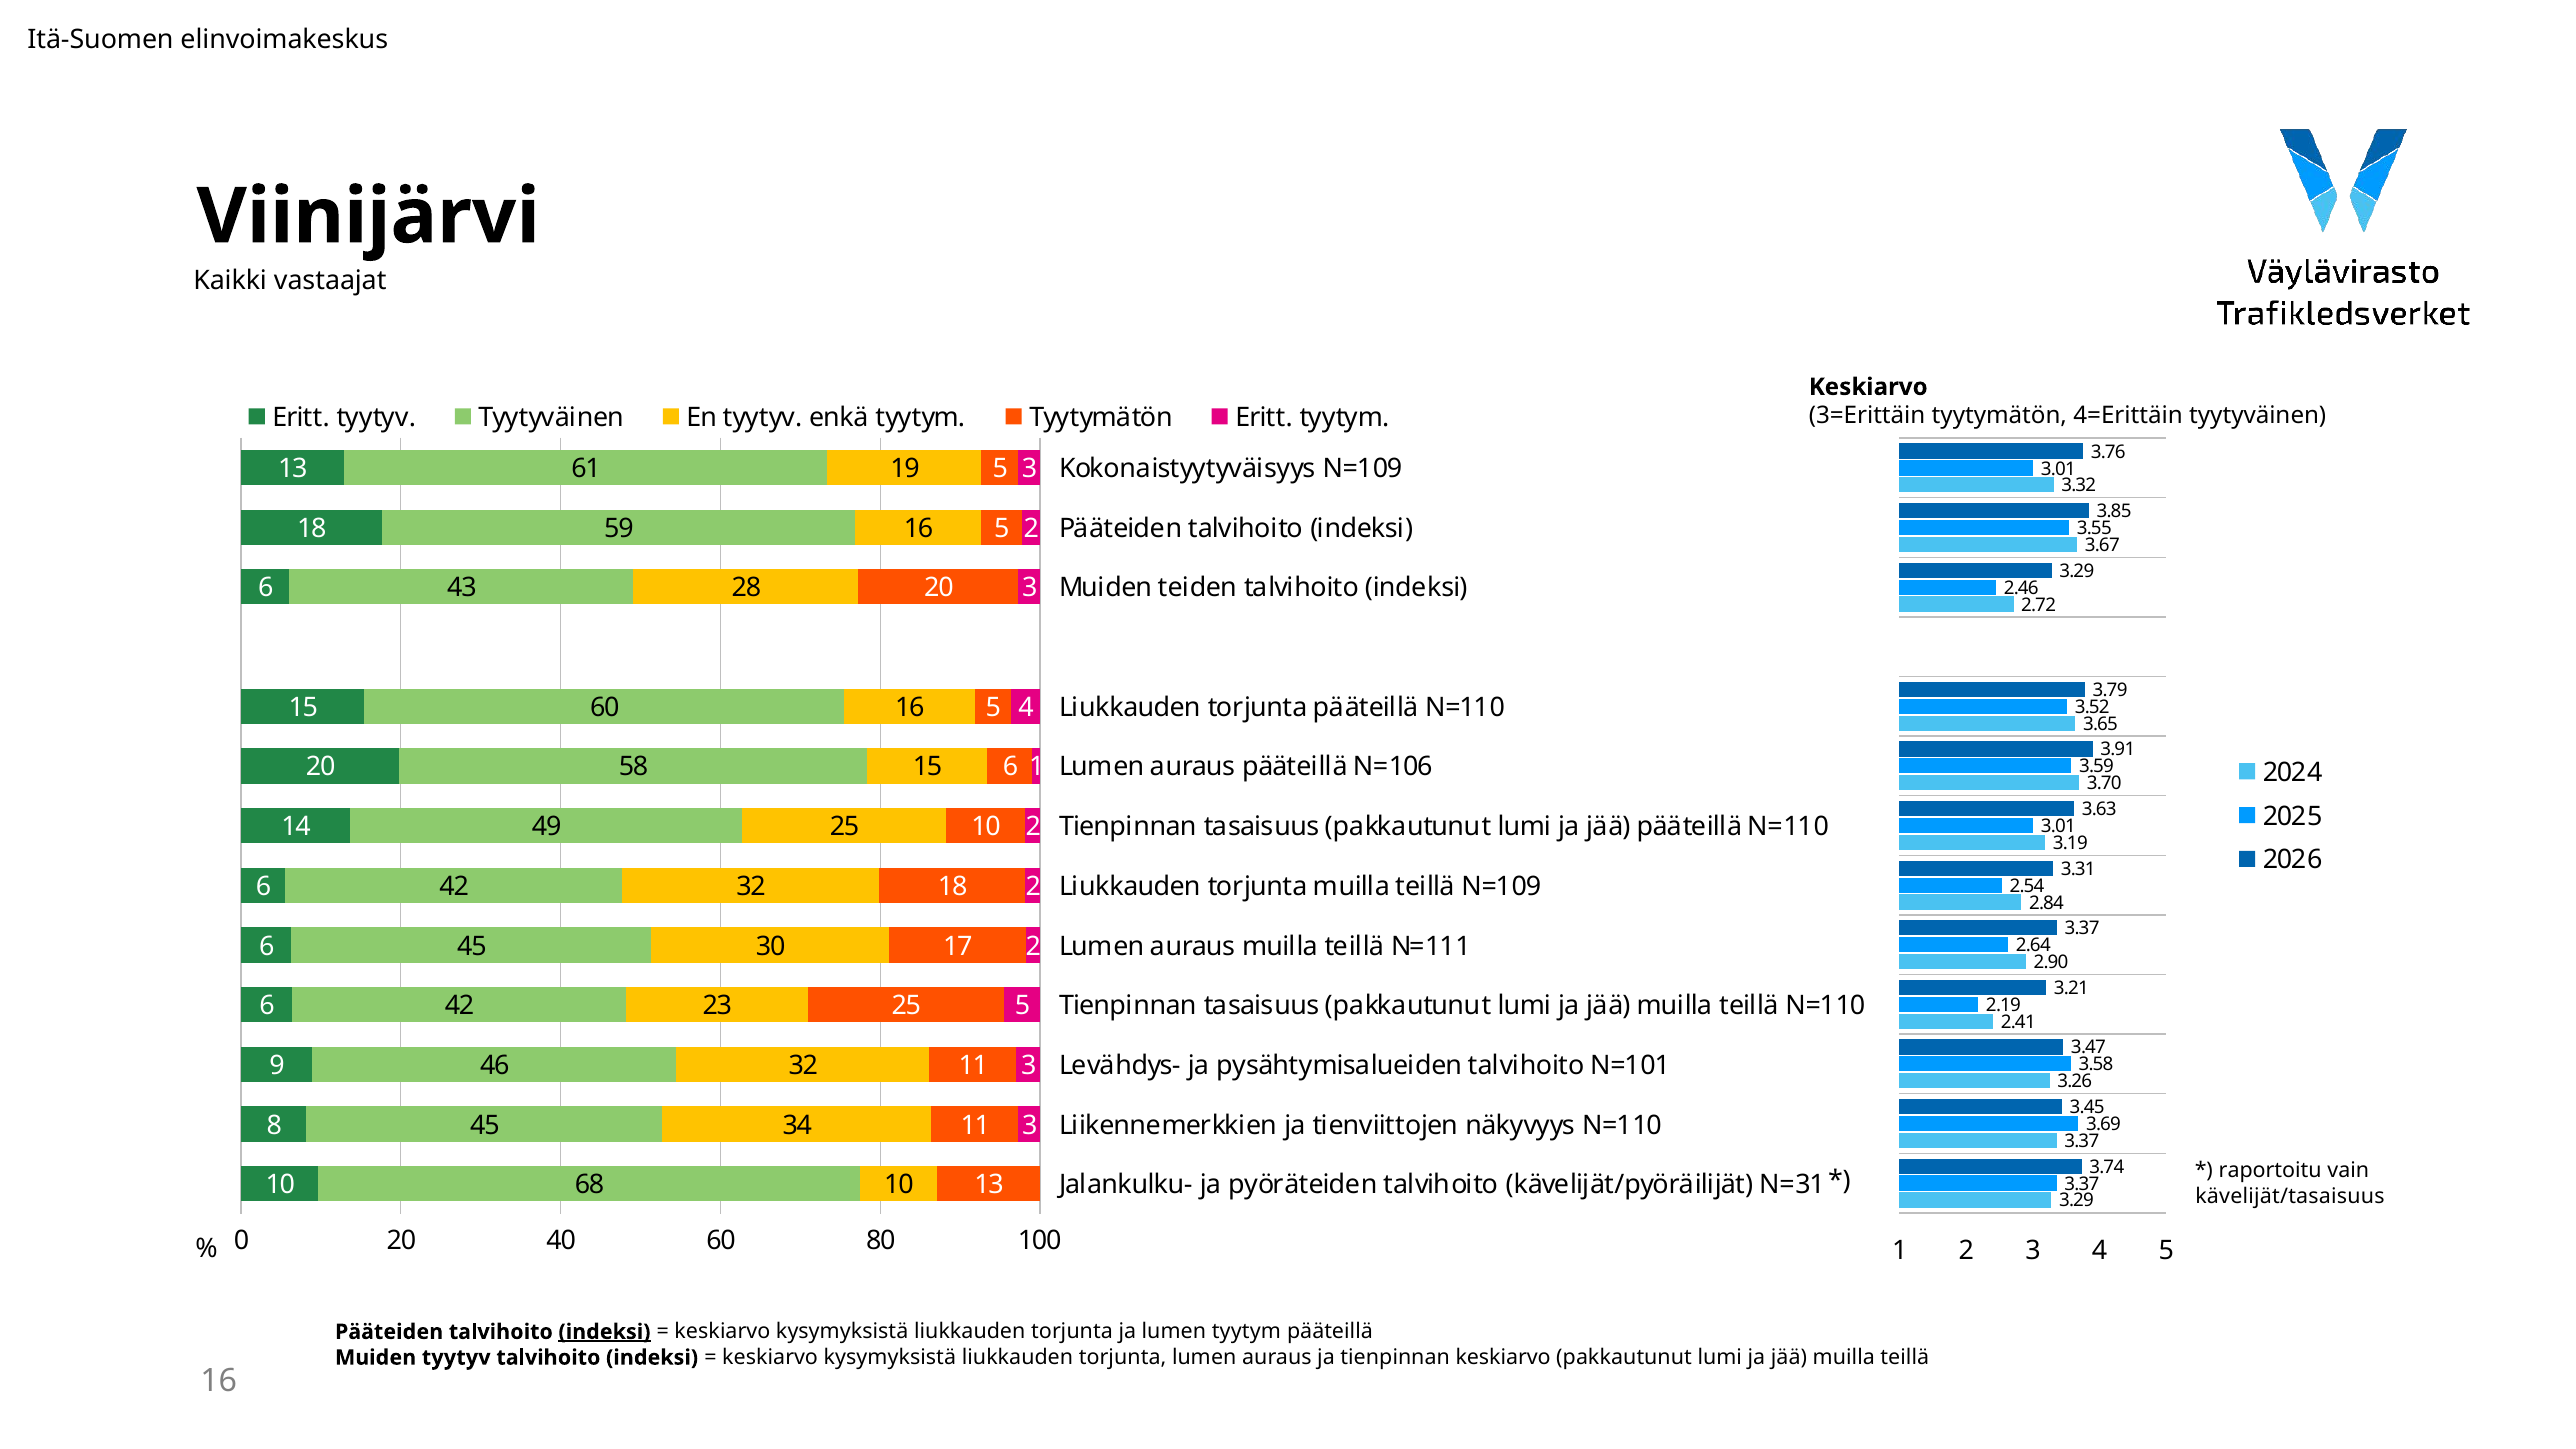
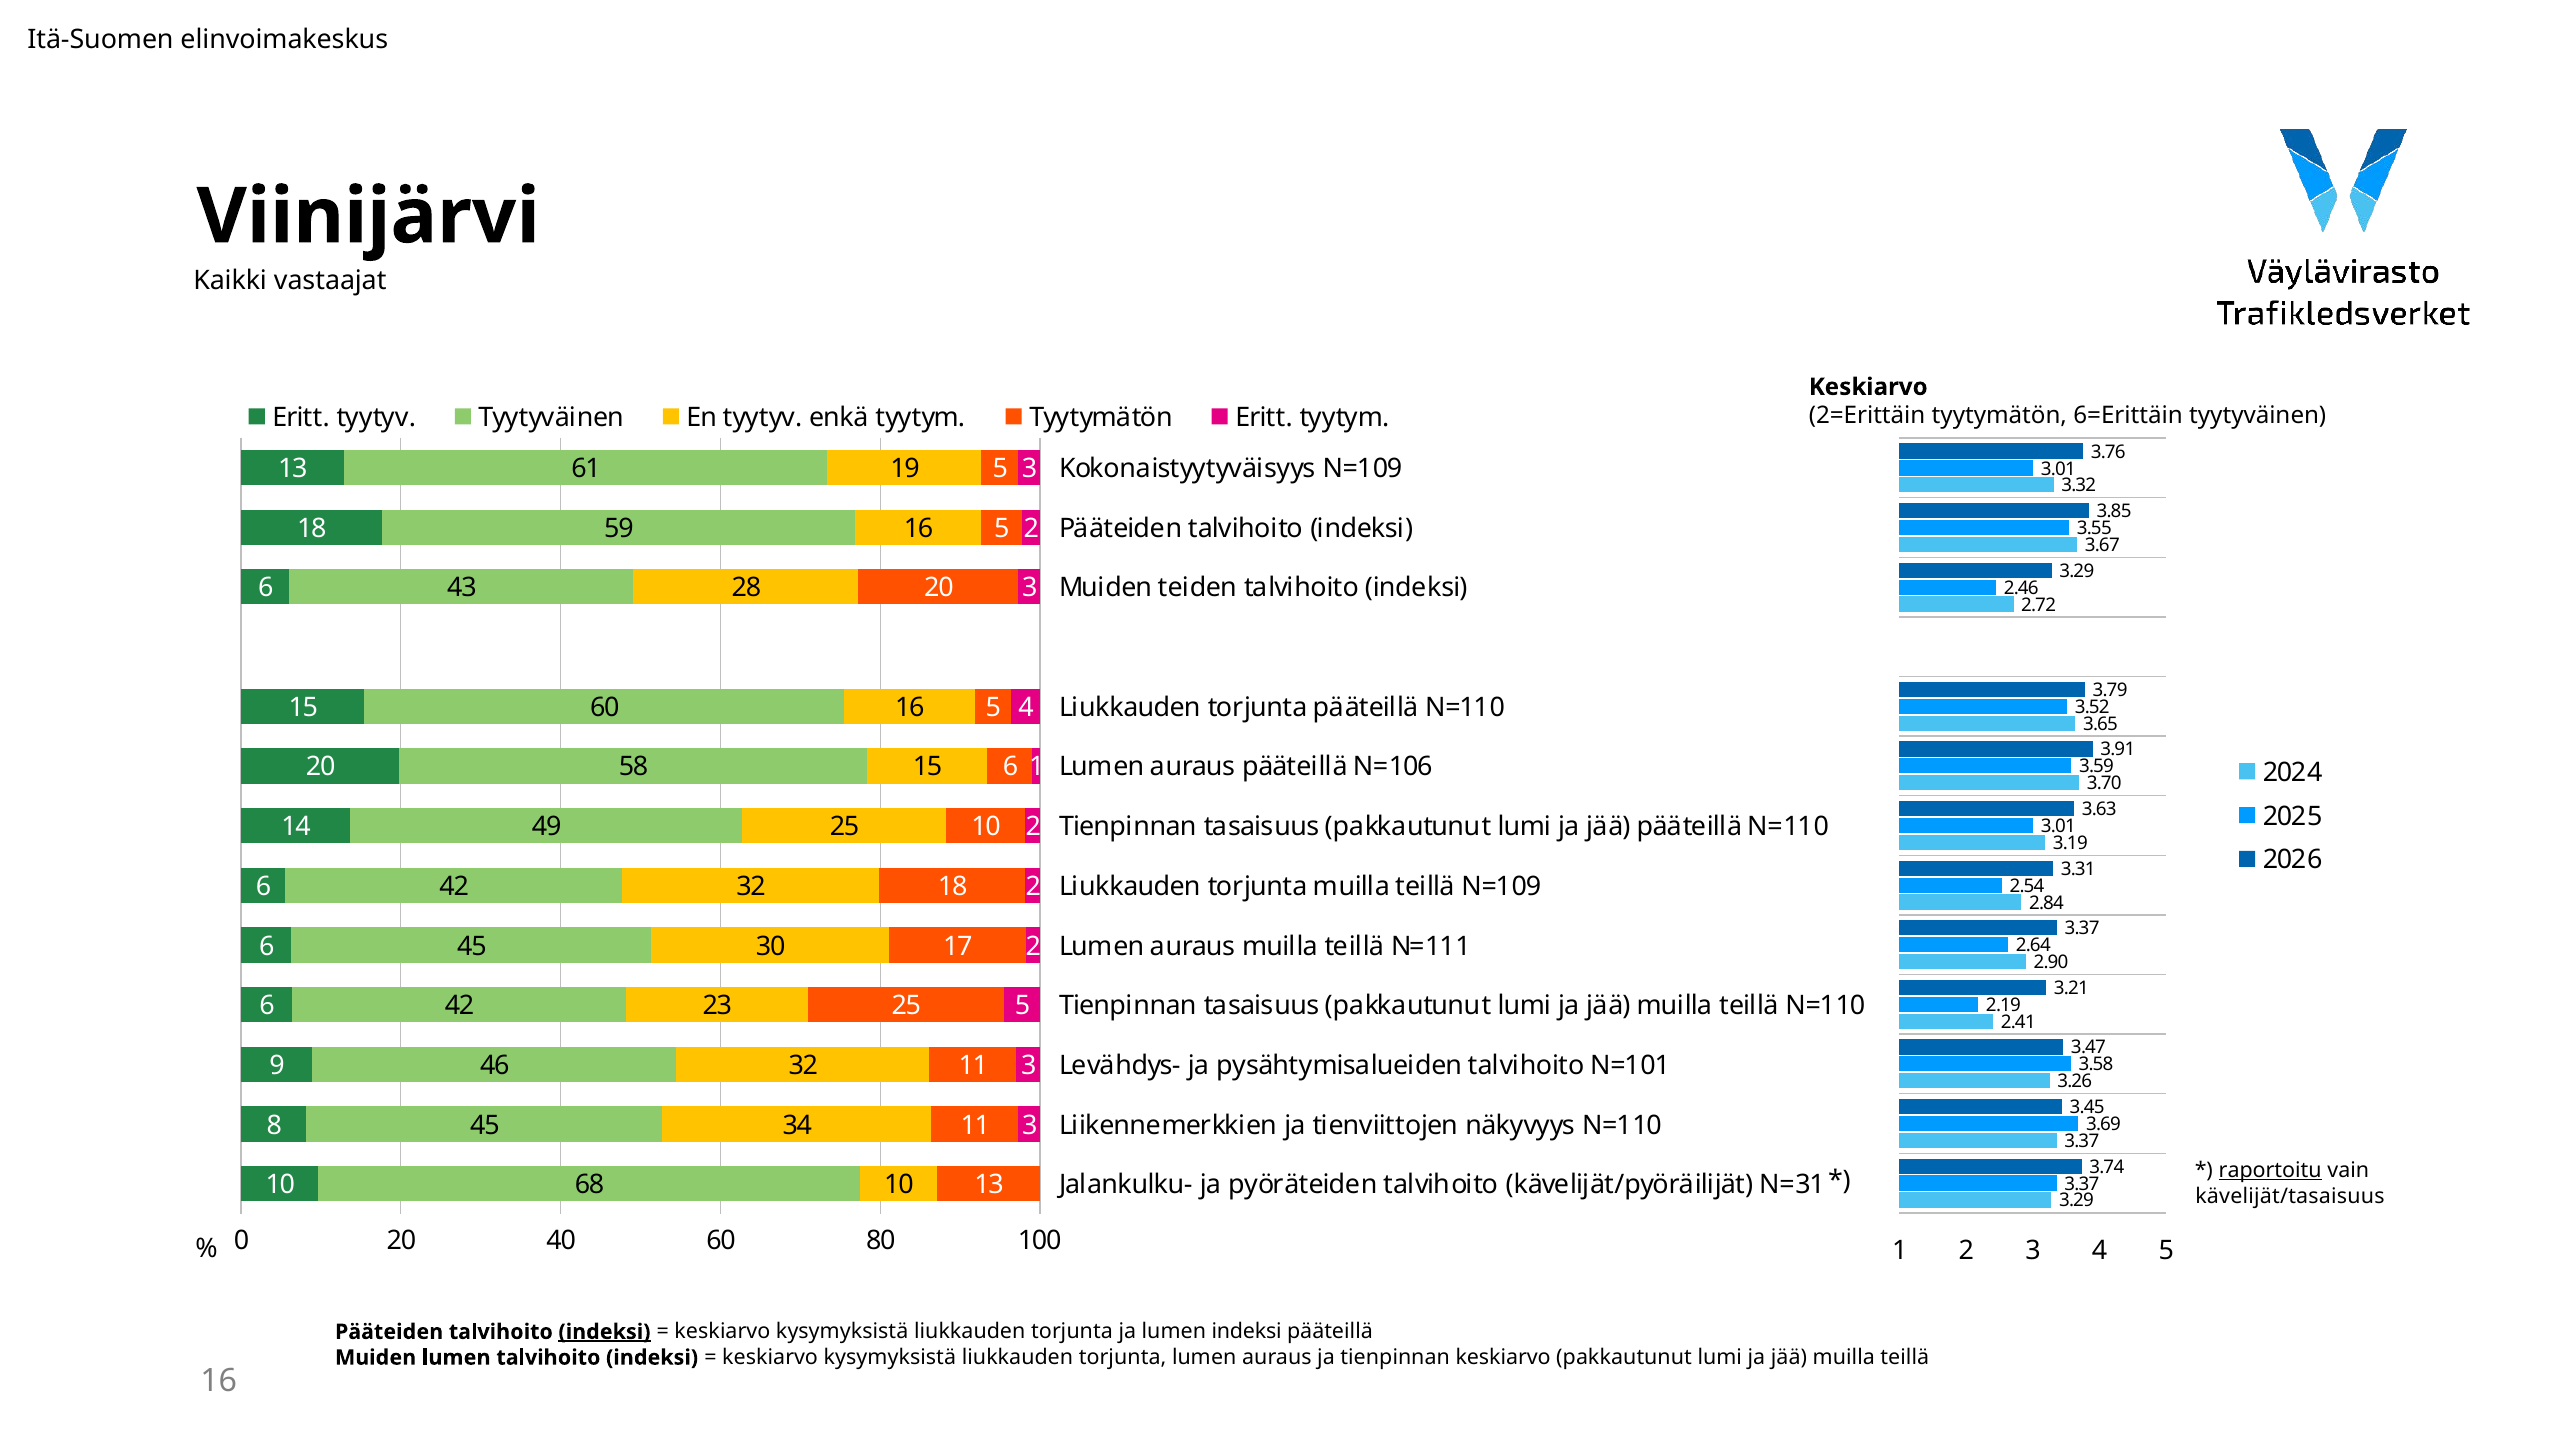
3=Erittäin: 3=Erittäin -> 2=Erittäin
4=Erittäin: 4=Erittäin -> 6=Erittäin
raportoitu underline: none -> present
lumen tyytym: tyytym -> indeksi
Muiden tyytyv: tyytyv -> lumen
